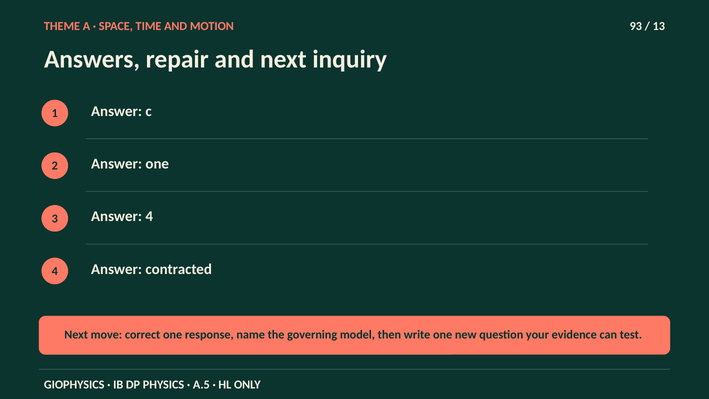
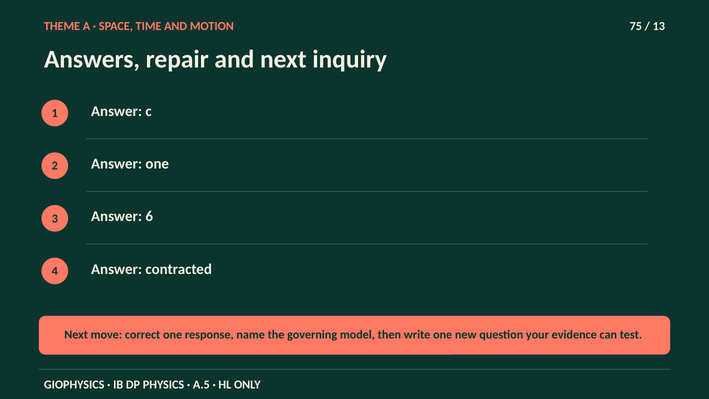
93: 93 -> 75
Answer 4: 4 -> 6
